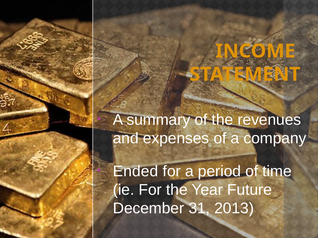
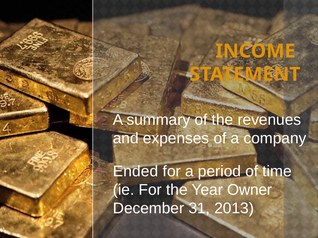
Future: Future -> Owner
